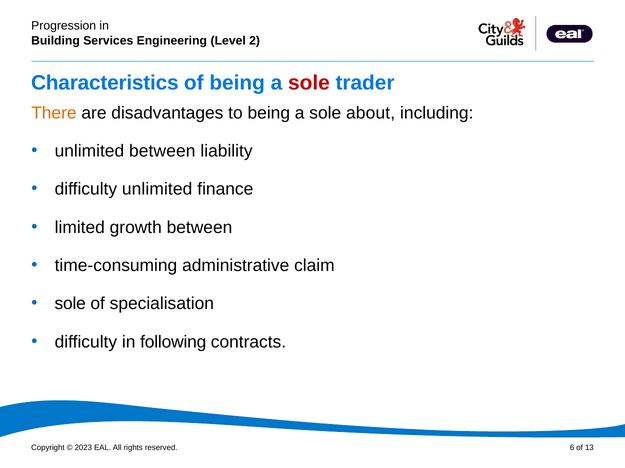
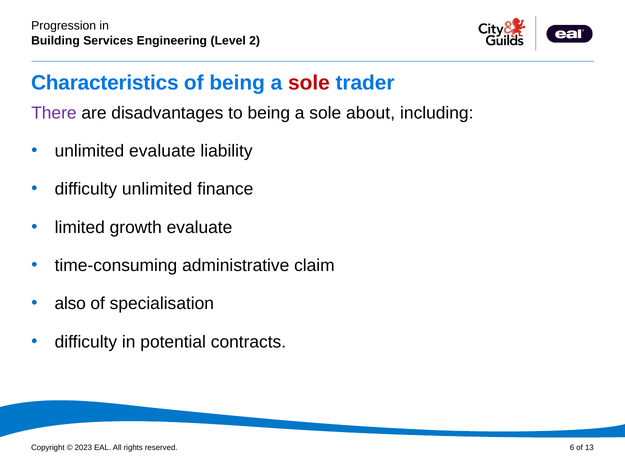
There colour: orange -> purple
unlimited between: between -> evaluate
growth between: between -> evaluate
sole at (70, 304): sole -> also
following: following -> potential
